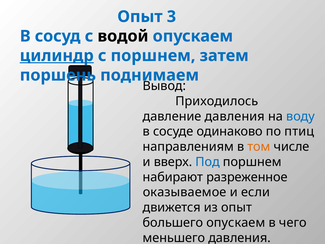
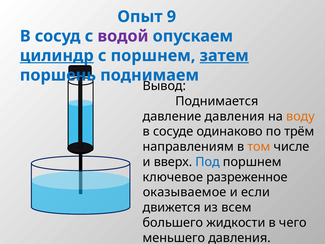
3: 3 -> 9
водой colour: black -> purple
затем underline: none -> present
Приходилось: Приходилось -> Поднимается
воду colour: blue -> orange
птиц: птиц -> трём
набирают: набирают -> ключевое
из опыт: опыт -> всем
большего опускаем: опускаем -> жидкости
